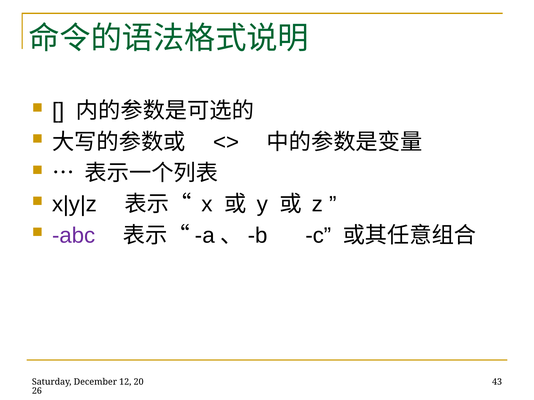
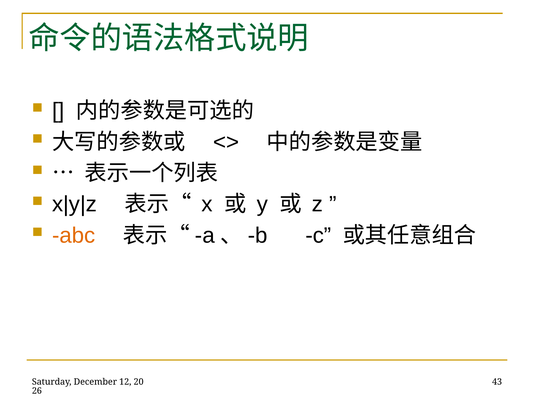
abc colour: purple -> orange
